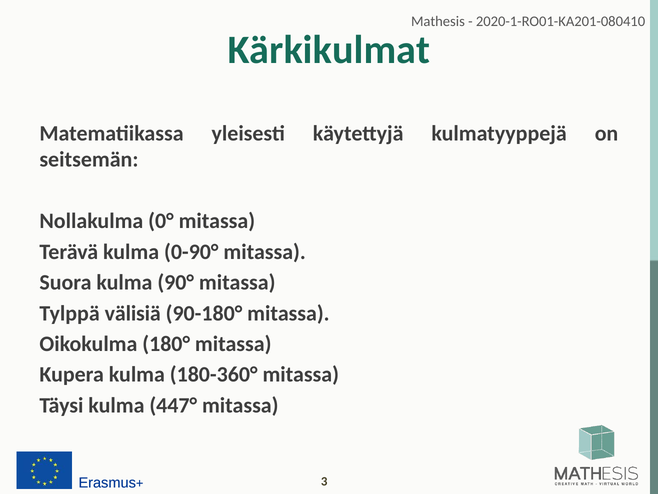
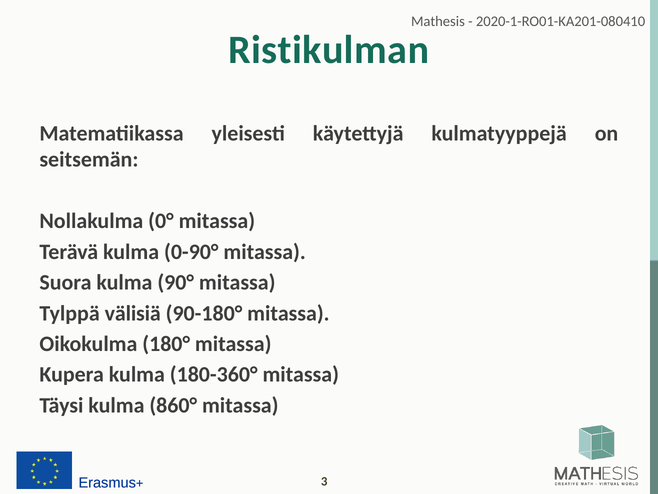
Kärkikulmat: Kärkikulmat -> Ristikulman
447°: 447° -> 860°
